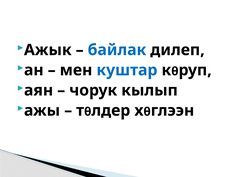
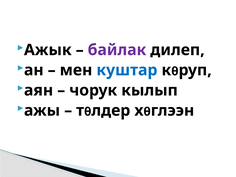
байлак colour: blue -> purple
